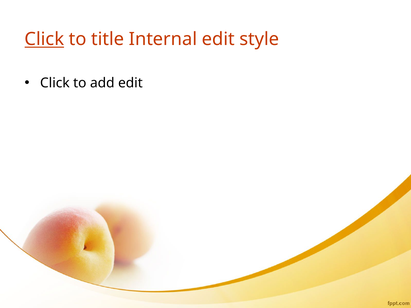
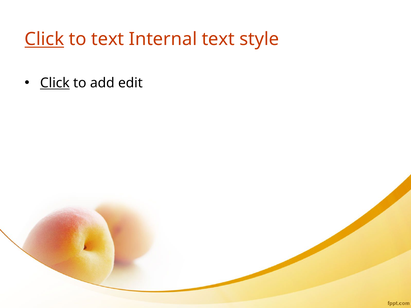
to title: title -> text
Internal edit: edit -> text
Click at (55, 83) underline: none -> present
